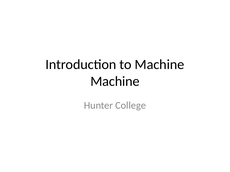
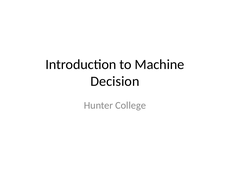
Machine at (115, 81): Machine -> Decision
